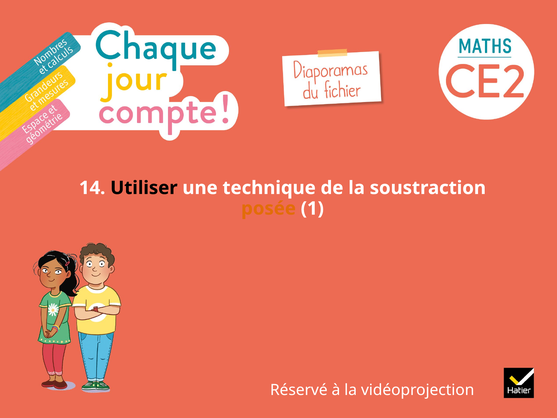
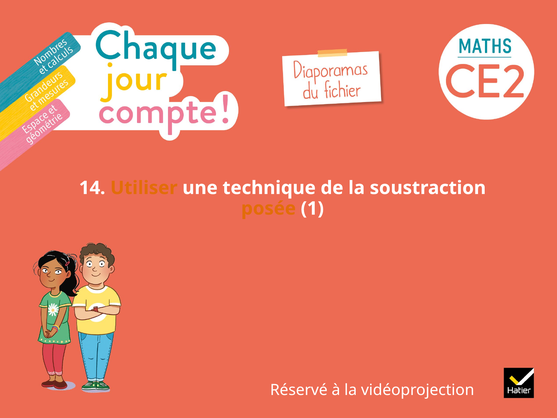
Utiliser colour: black -> orange
